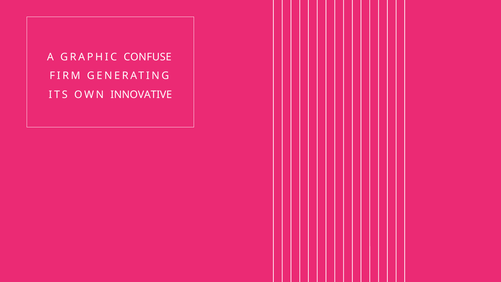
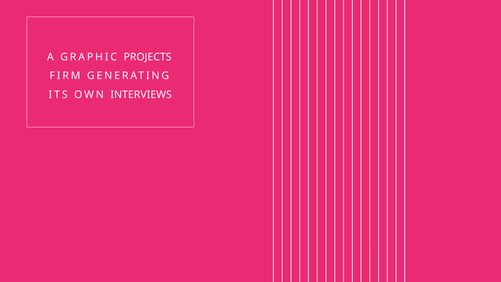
CONFUSE: CONFUSE -> PROJECTS
INNOVATIVE: INNOVATIVE -> INTERVIEWS
